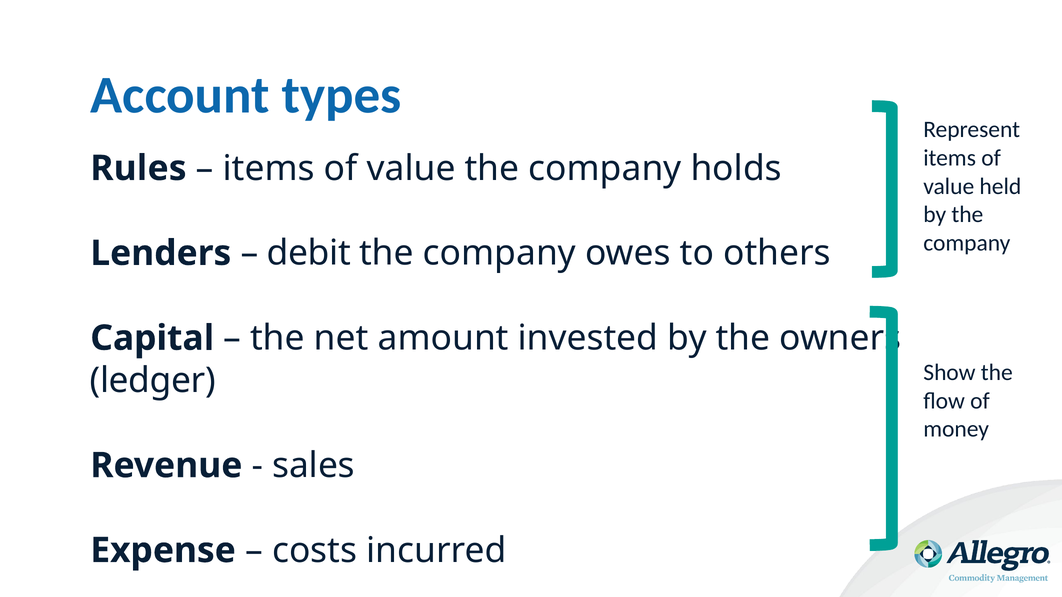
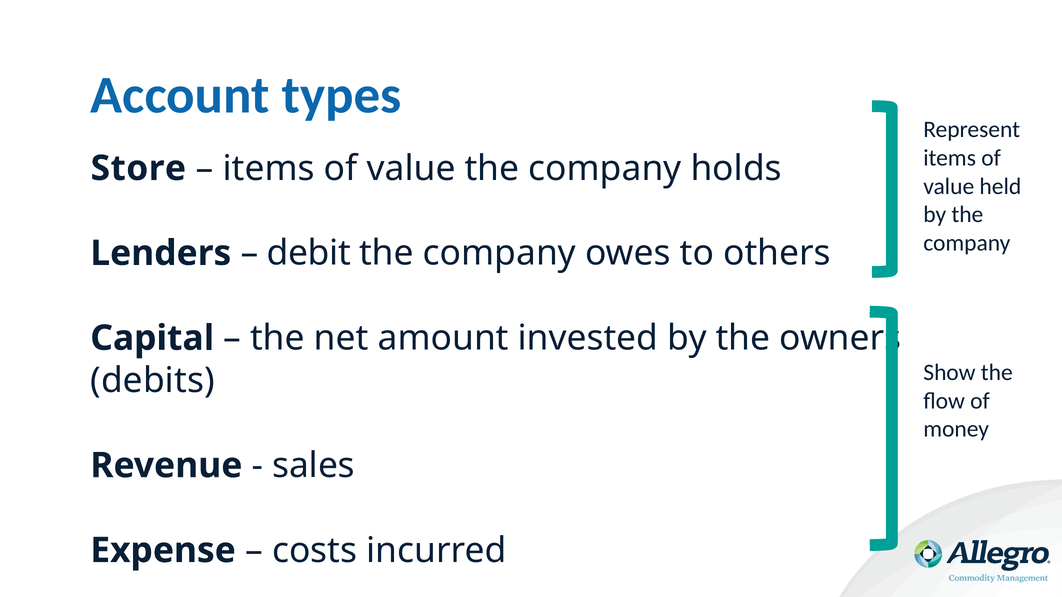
Rules: Rules -> Store
ledger: ledger -> debits
